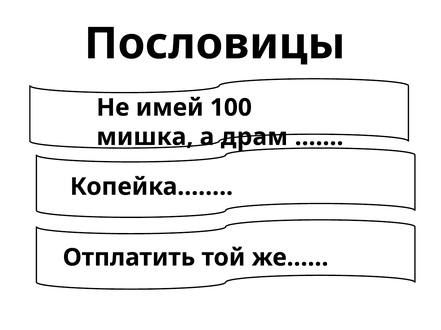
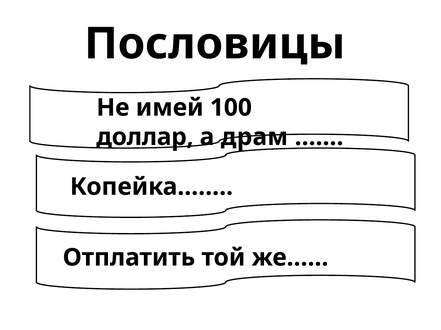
мишка: мишка -> доллар
